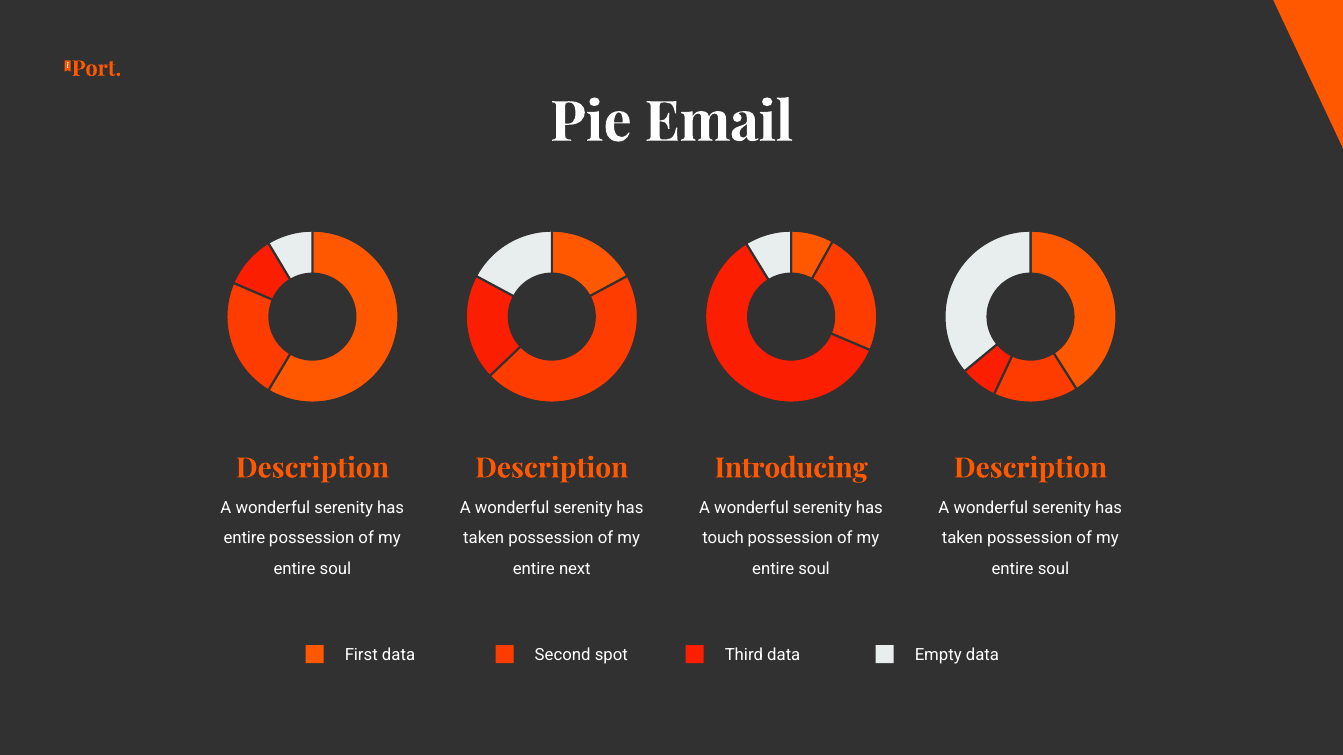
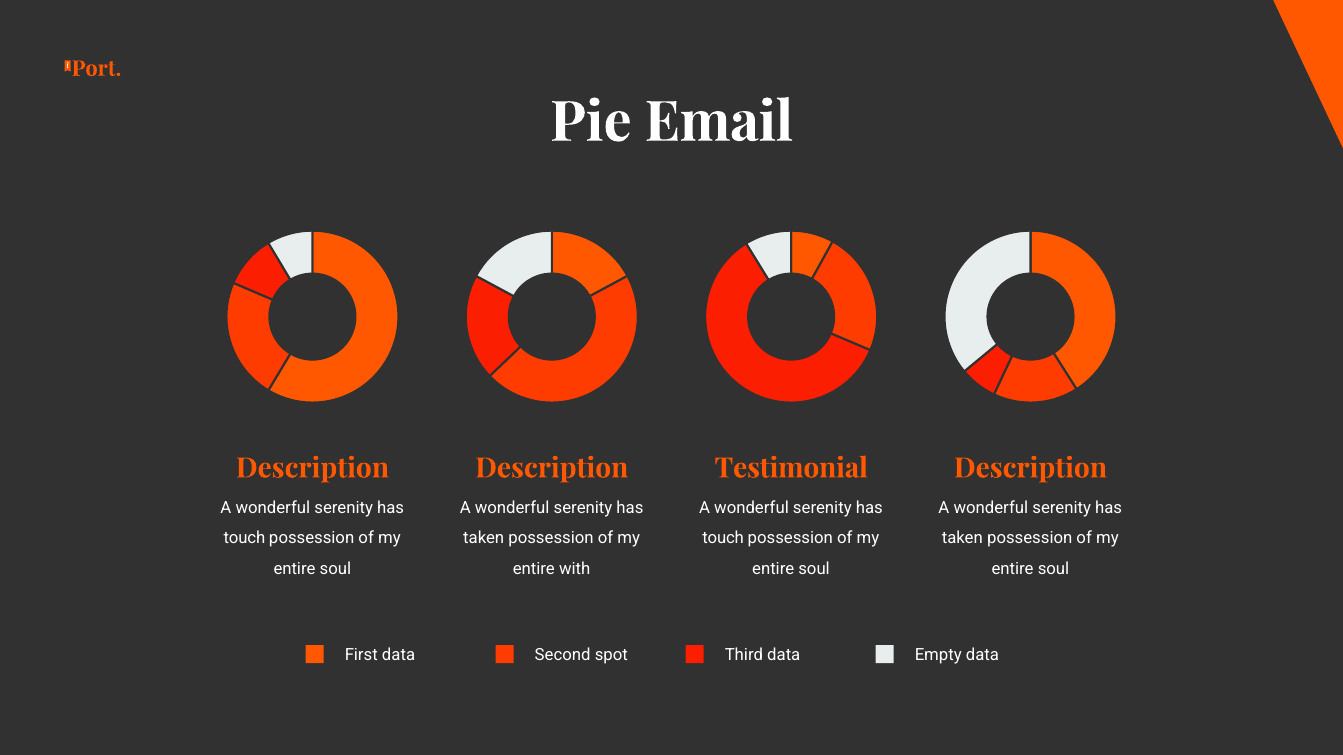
Introducing: Introducing -> Testimonial
entire at (244, 539): entire -> touch
next: next -> with
